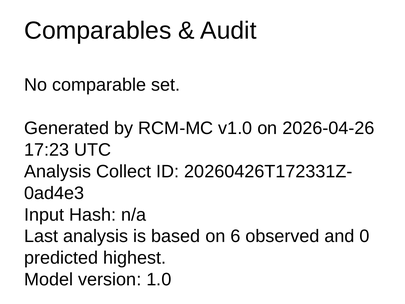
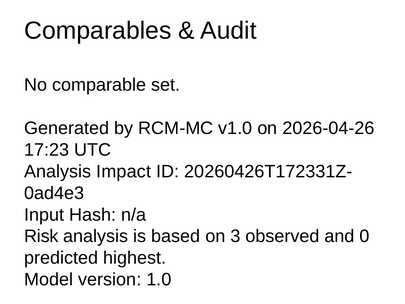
Collect: Collect -> Impact
Last: Last -> Risk
6: 6 -> 3
